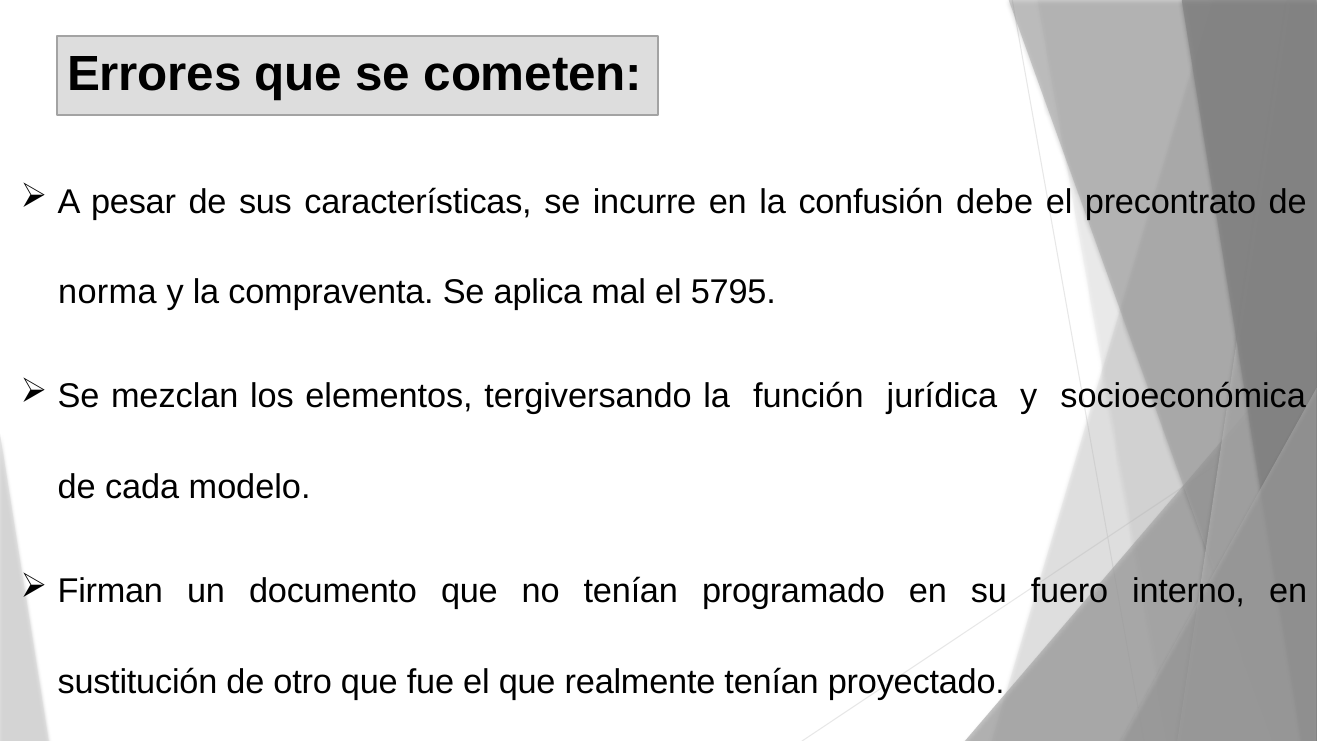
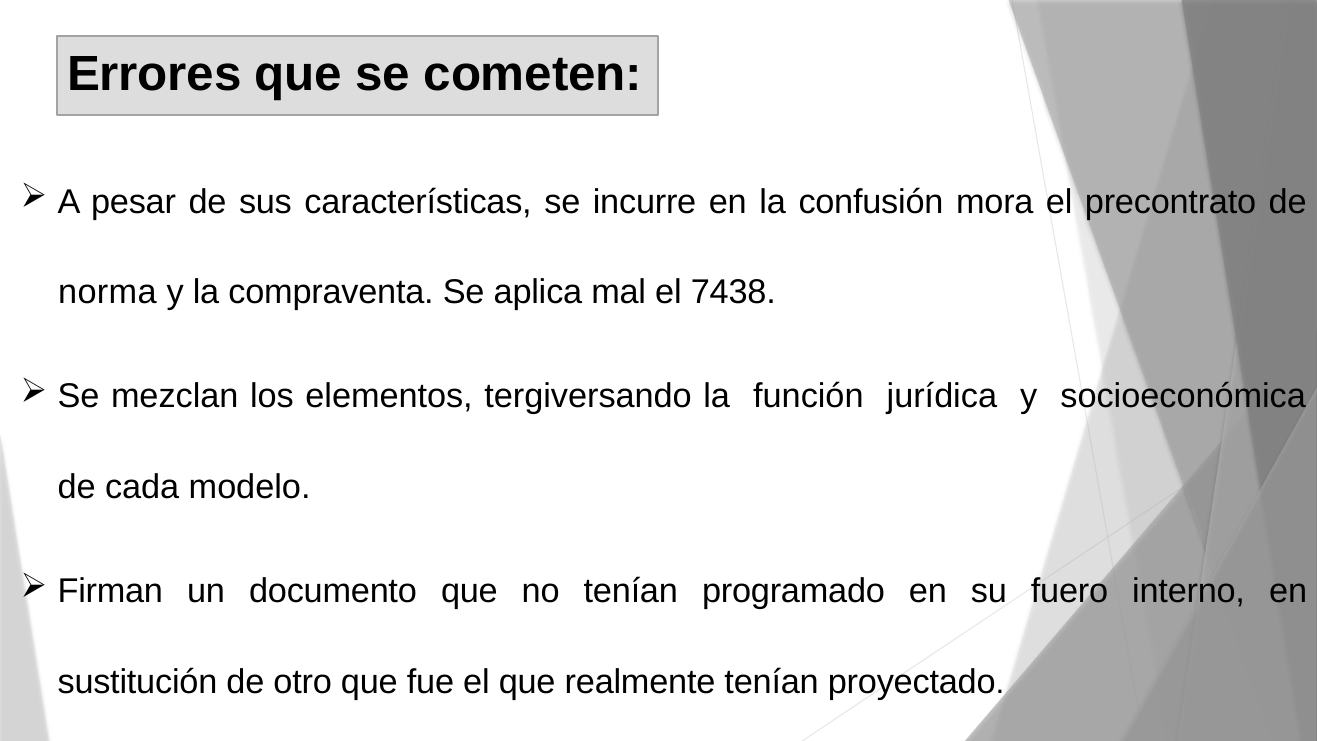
debe: debe -> mora
5795: 5795 -> 7438
